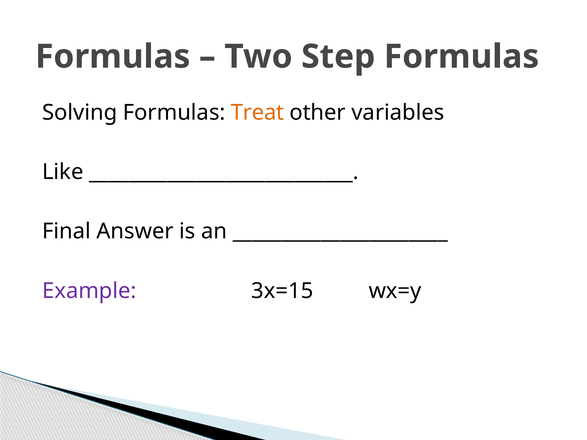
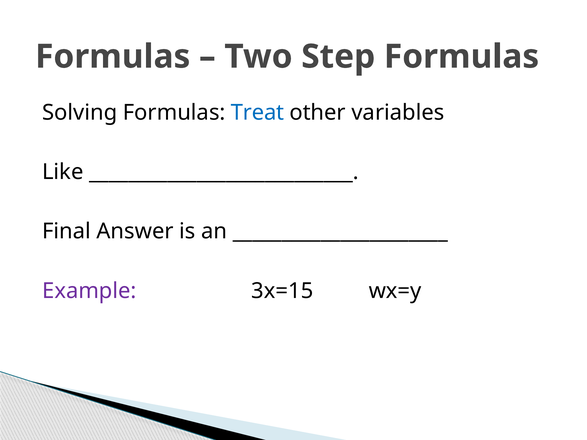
Treat colour: orange -> blue
